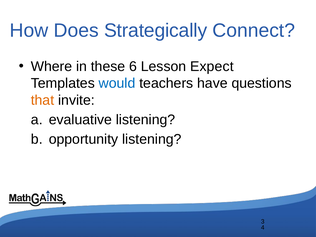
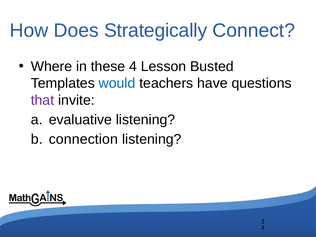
these 6: 6 -> 4
Expect: Expect -> Busted
that colour: orange -> purple
opportunity: opportunity -> connection
